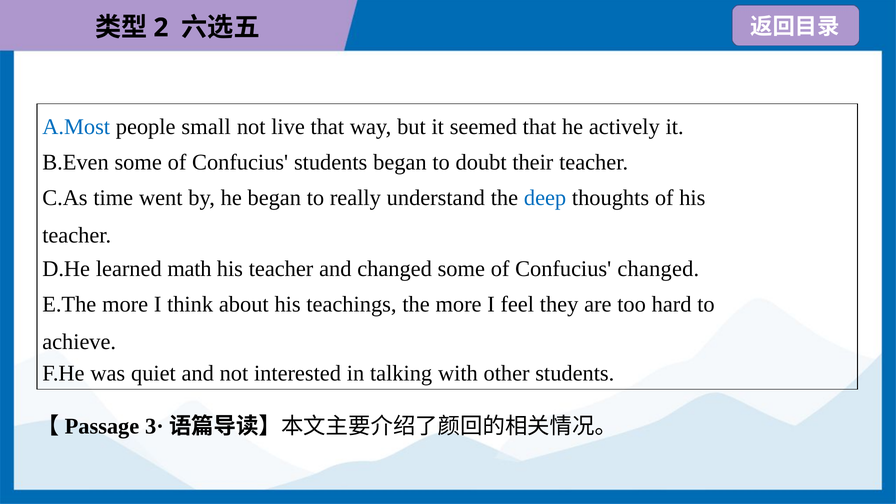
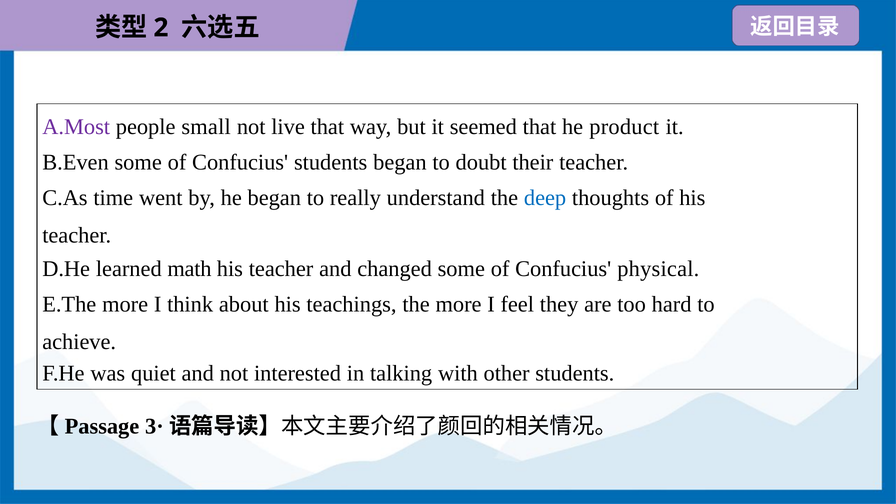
A.Most colour: blue -> purple
actively: actively -> product
Confucius changed: changed -> physical
